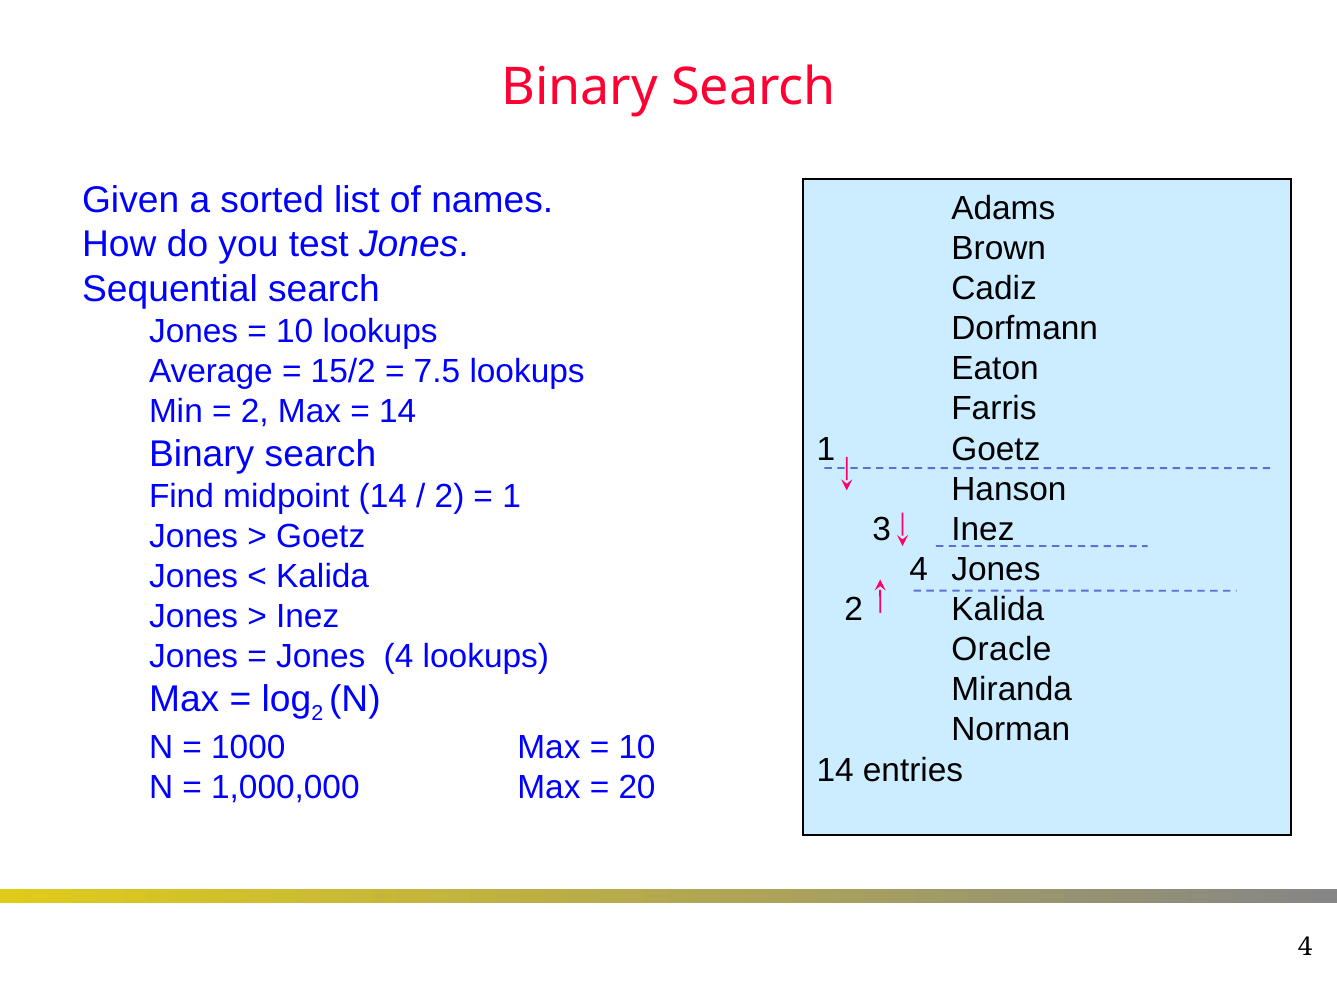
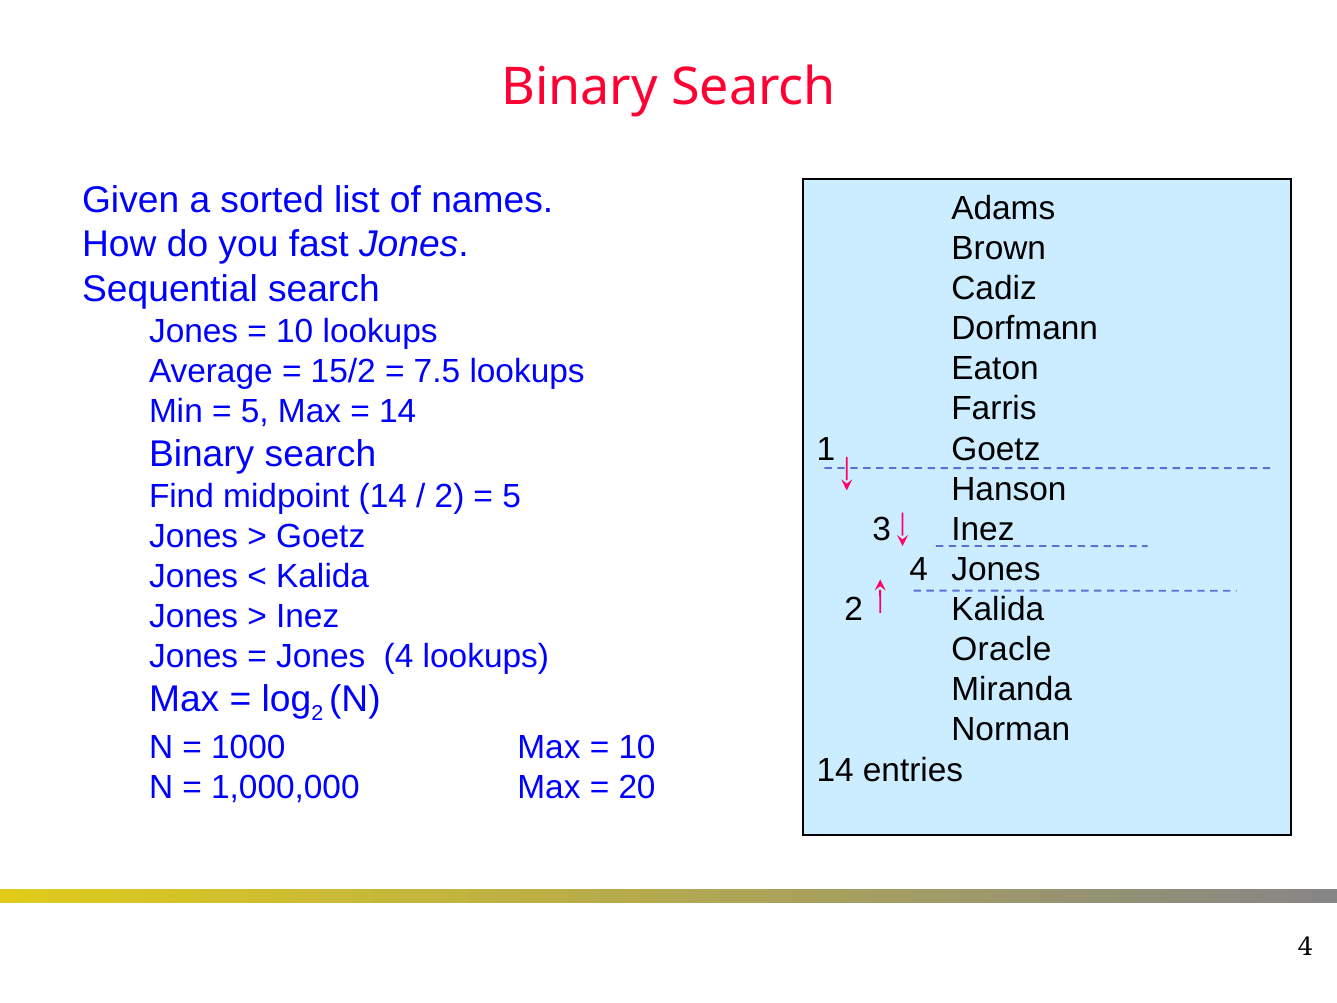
test: test -> fast
2 at (255, 411): 2 -> 5
1 at (512, 496): 1 -> 5
